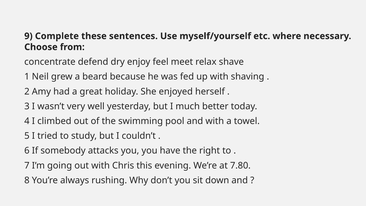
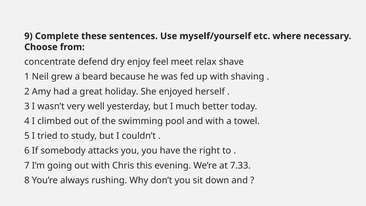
7.80: 7.80 -> 7.33
